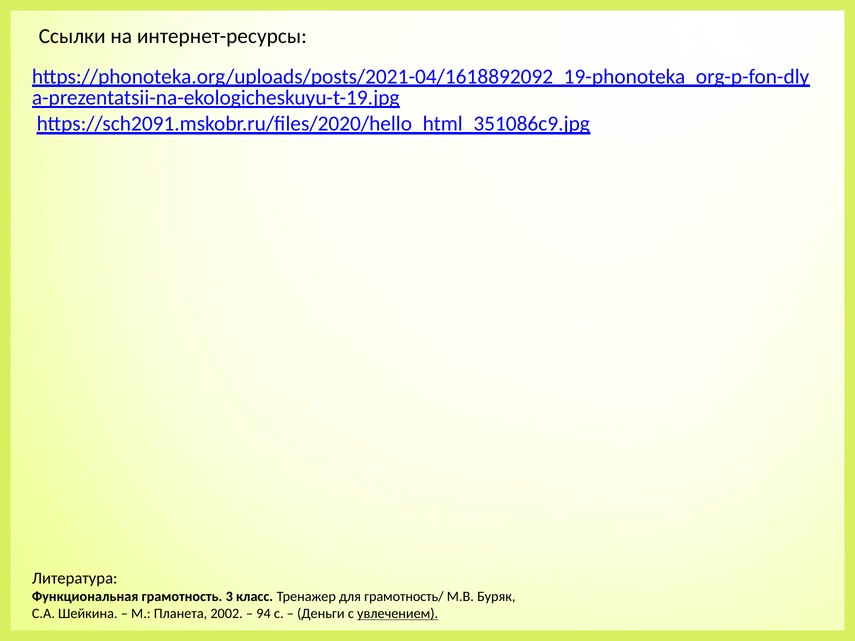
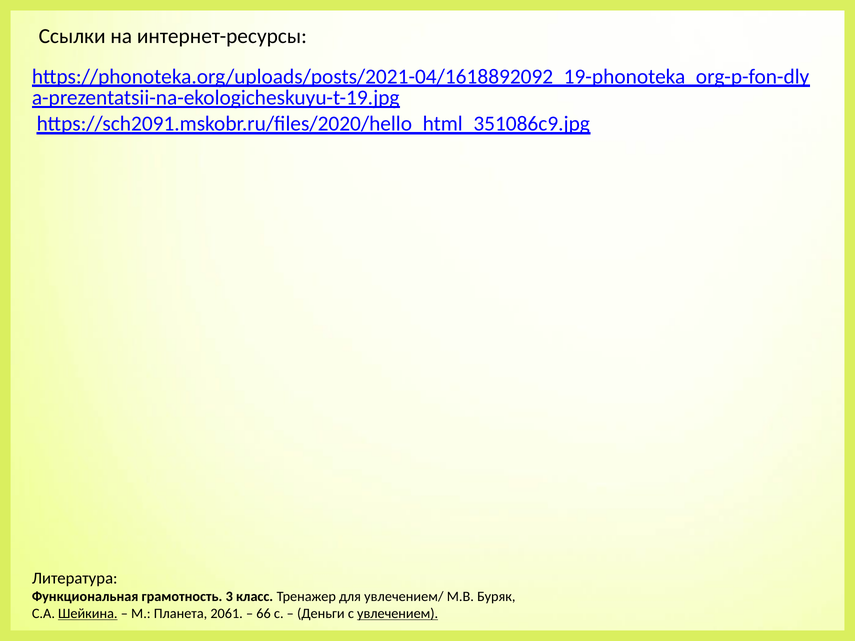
грамотность/: грамотность/ -> увлечением/
Шейкина underline: none -> present
2002: 2002 -> 2061
94: 94 -> 66
